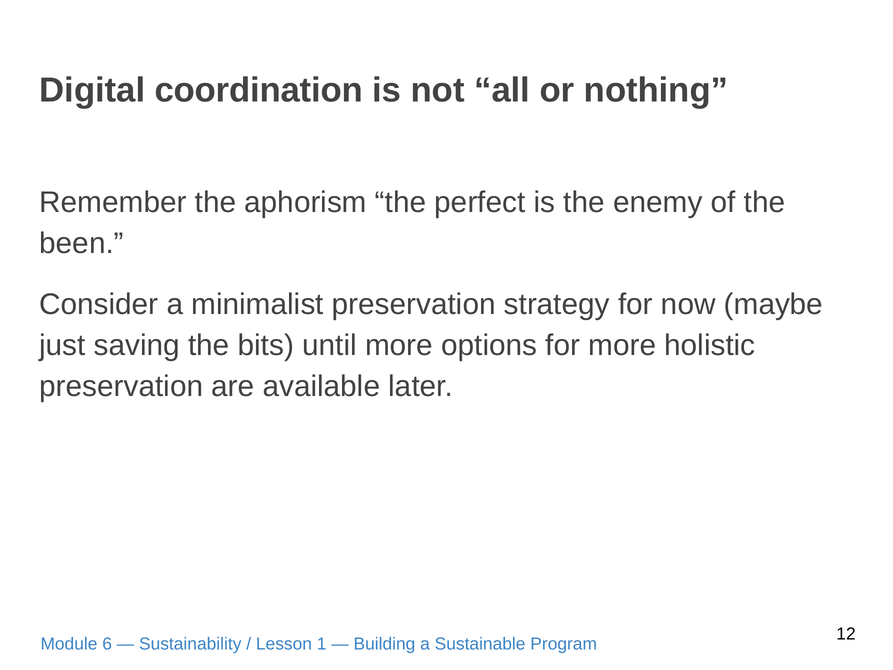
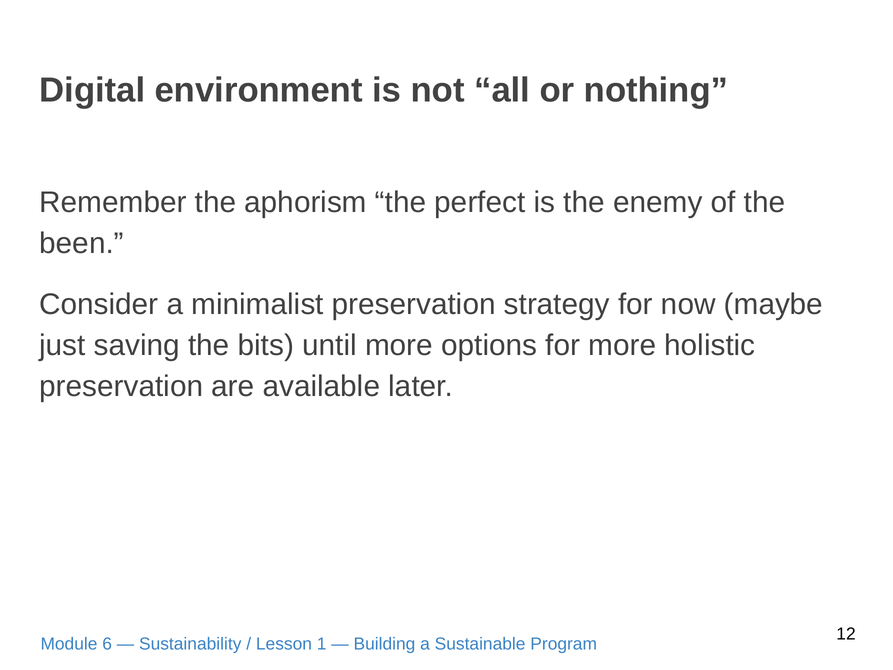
coordination: coordination -> environment
